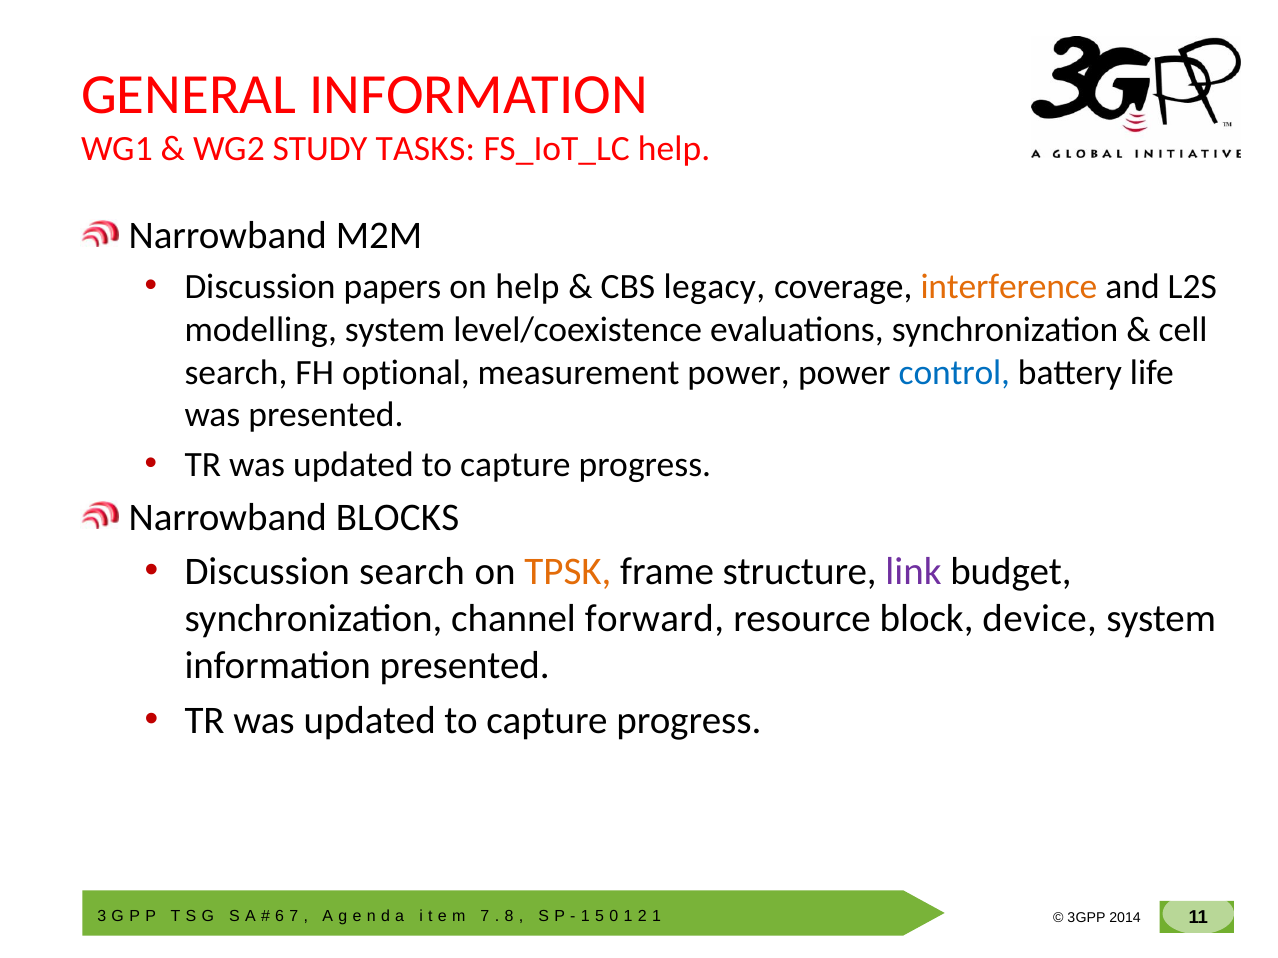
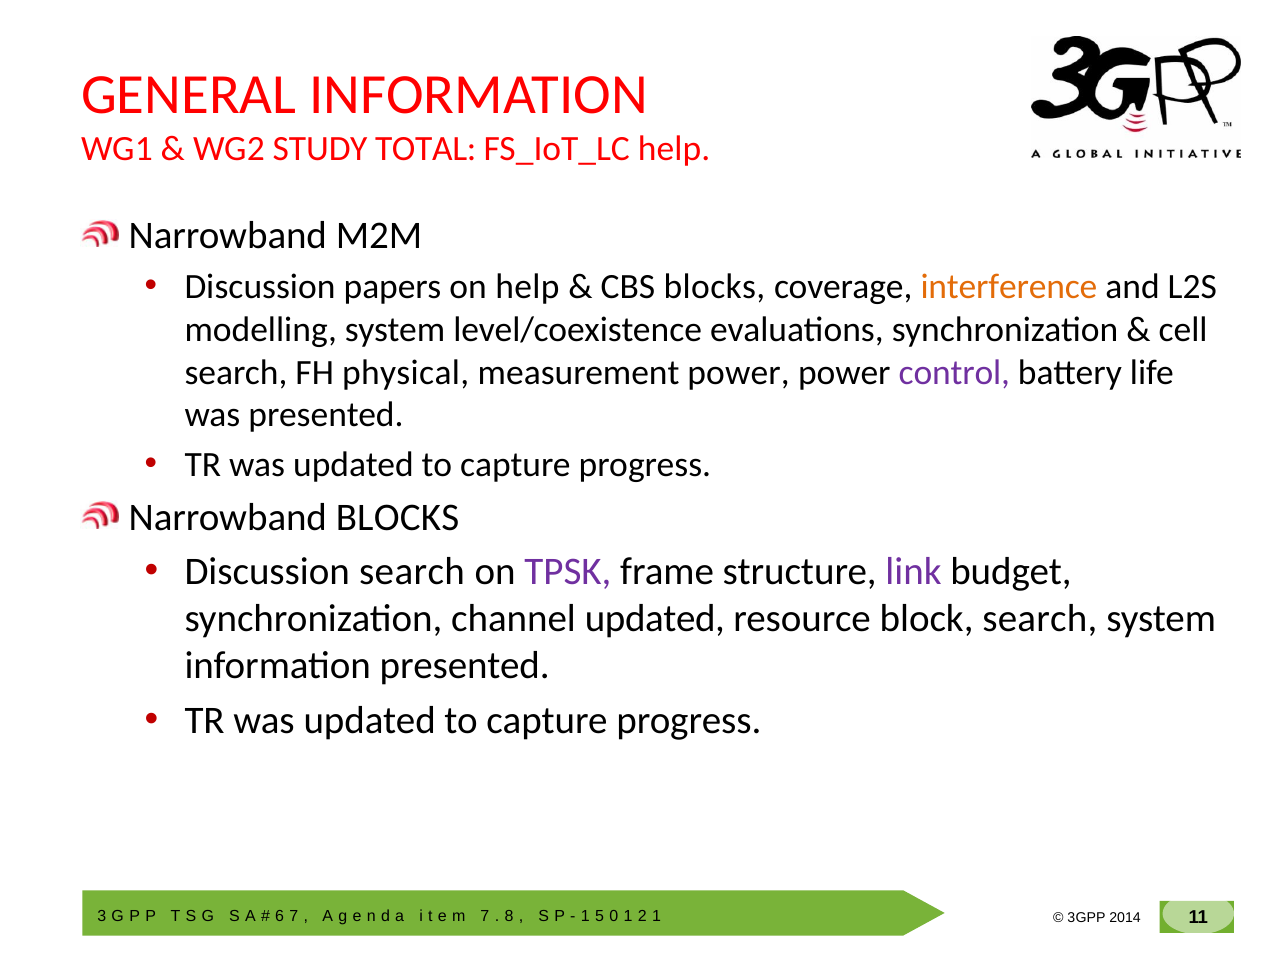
TASKS: TASKS -> TOTAL
CBS legacy: legacy -> blocks
optional: optional -> physical
control colour: blue -> purple
TPSK colour: orange -> purple
channel forward: forward -> updated
block device: device -> search
